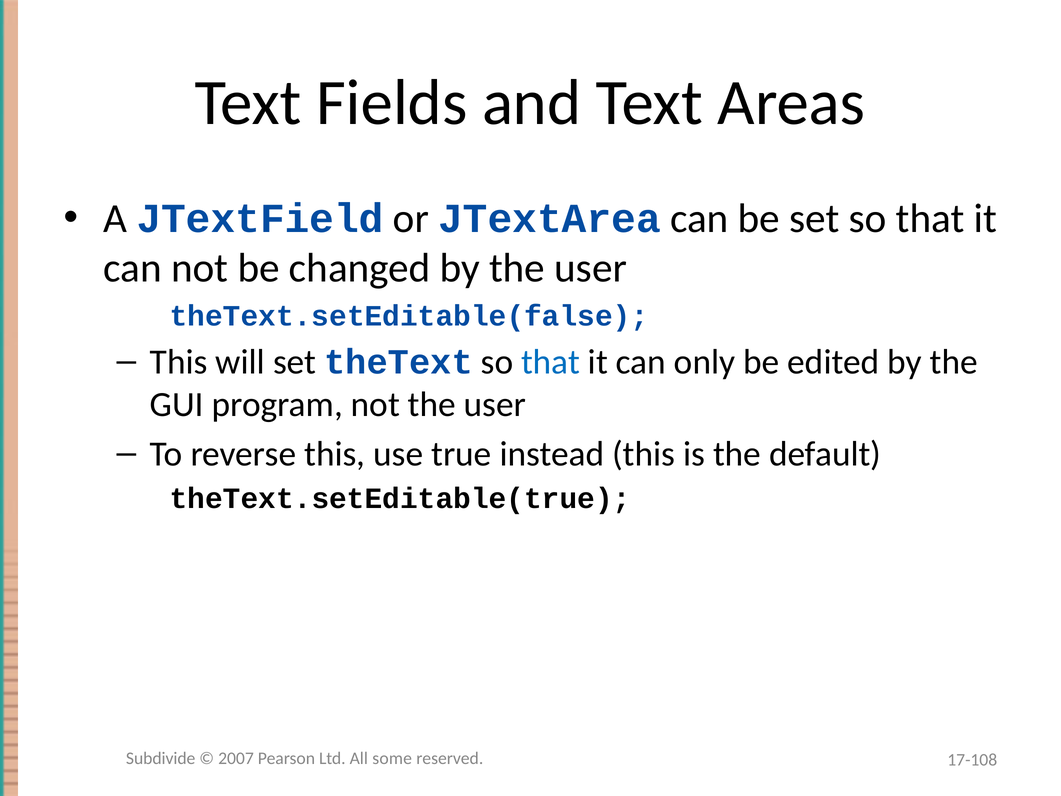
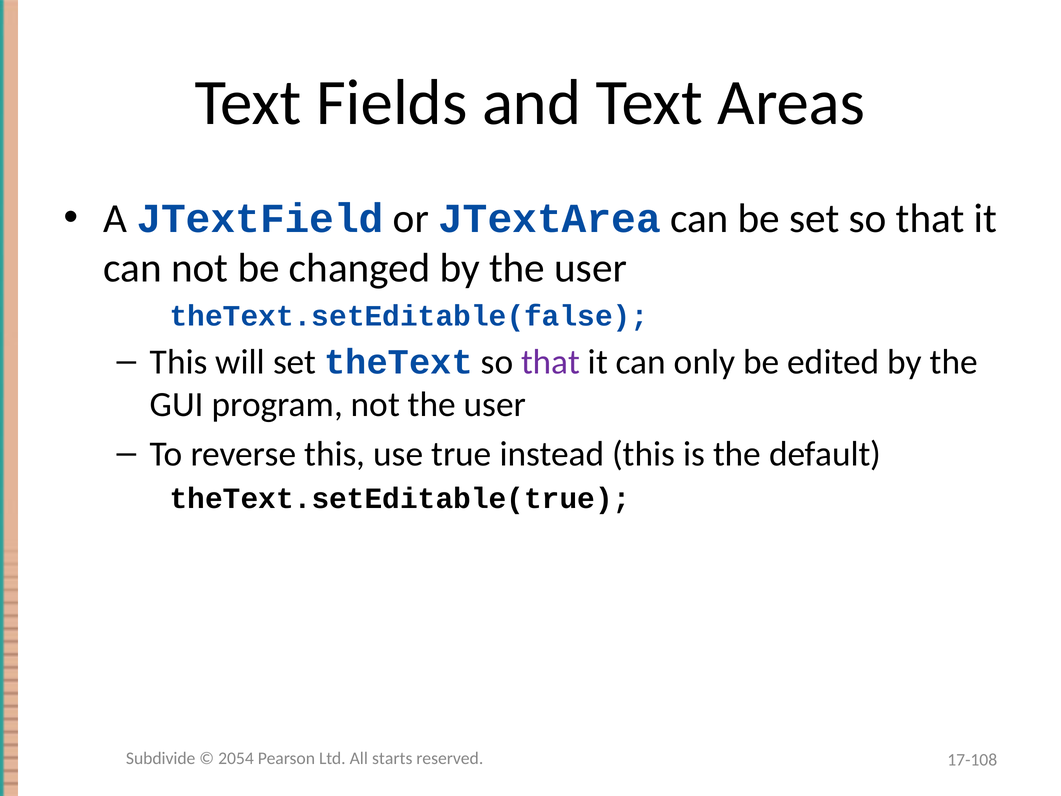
that at (551, 362) colour: blue -> purple
2007: 2007 -> 2054
some: some -> starts
